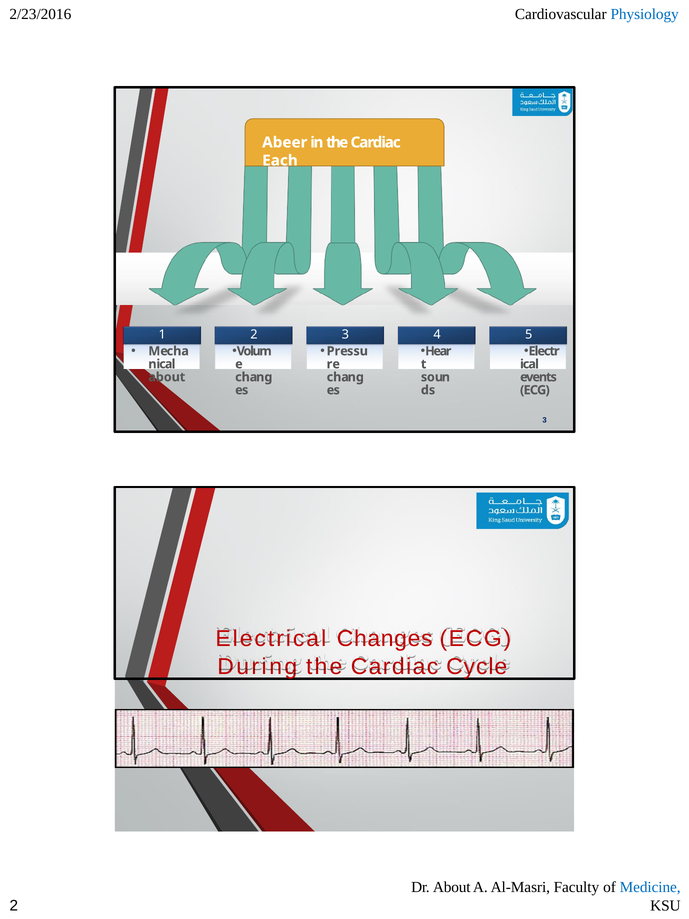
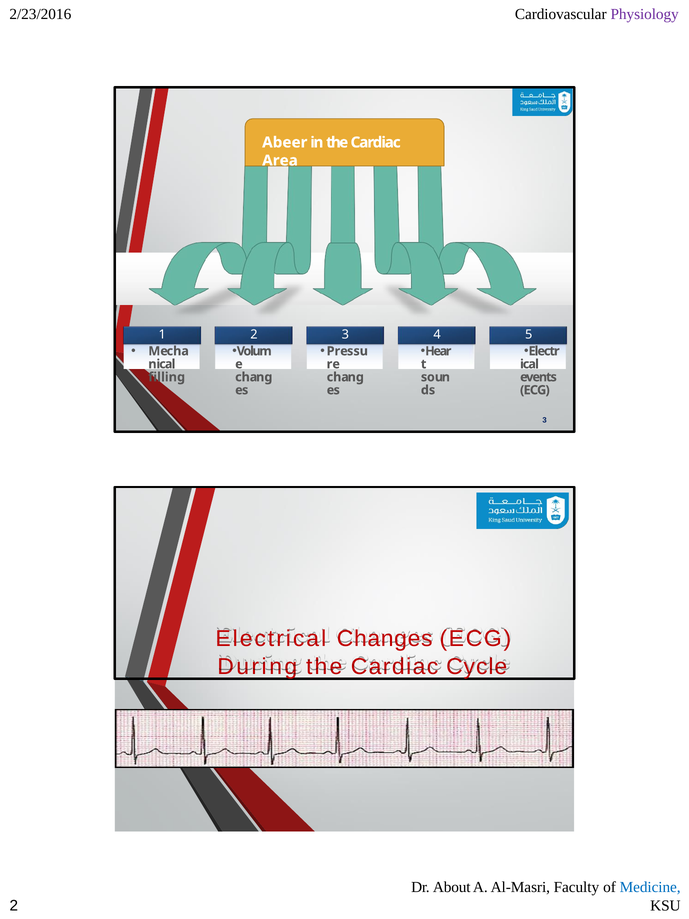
Physiology colour: blue -> purple
Each: Each -> Area
about at (167, 377): about -> filling
